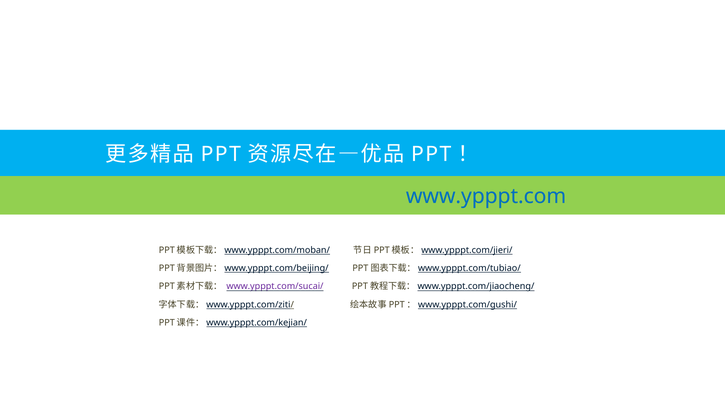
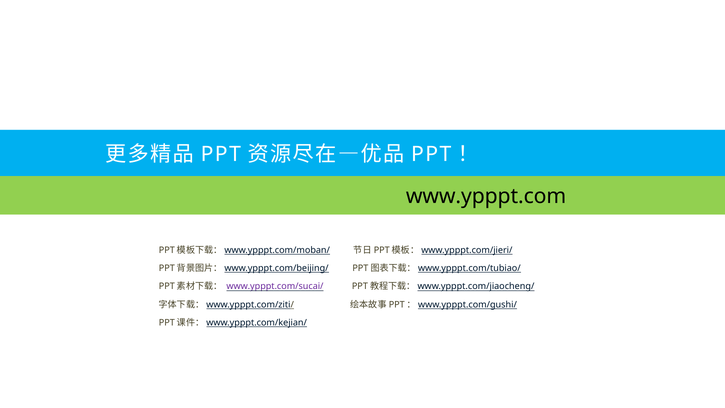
www.ypppt.com colour: blue -> black
